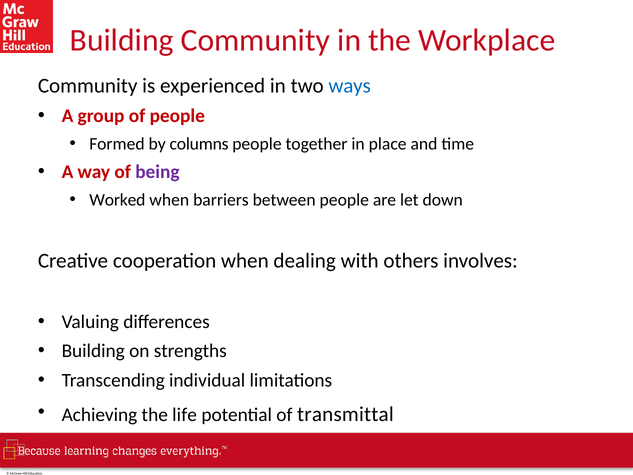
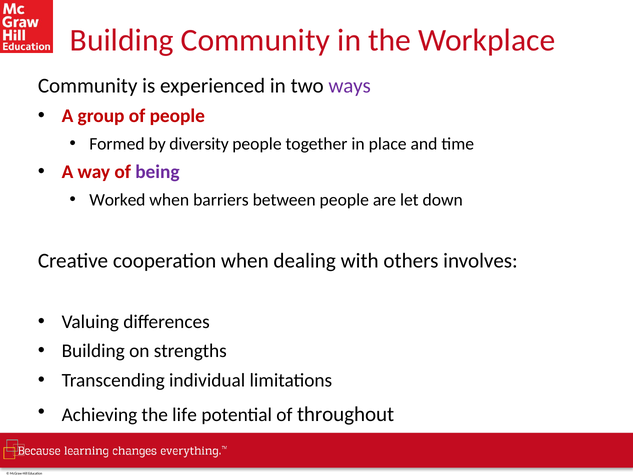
ways colour: blue -> purple
columns: columns -> diversity
transmittal: transmittal -> throughout
